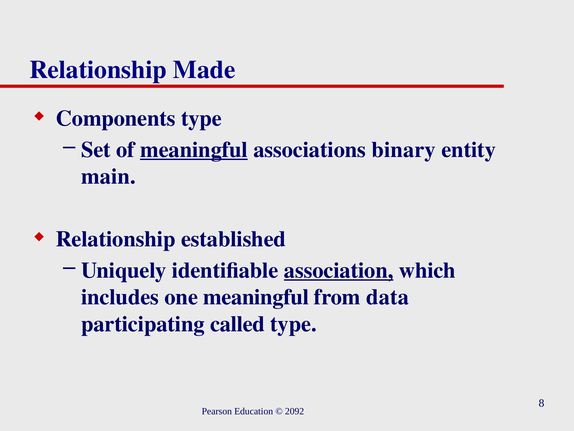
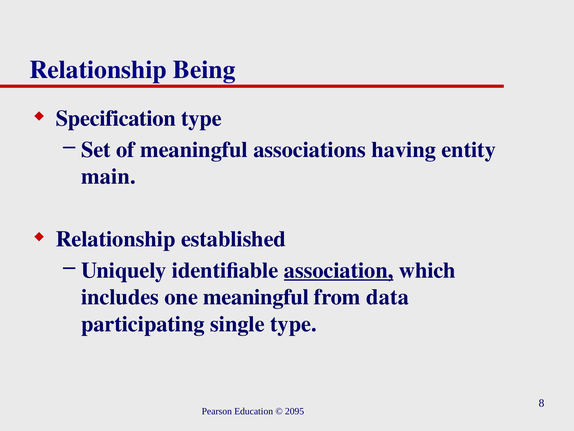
Made: Made -> Being
Components: Components -> Specification
meaningful at (194, 149) underline: present -> none
binary: binary -> having
called: called -> single
2092: 2092 -> 2095
